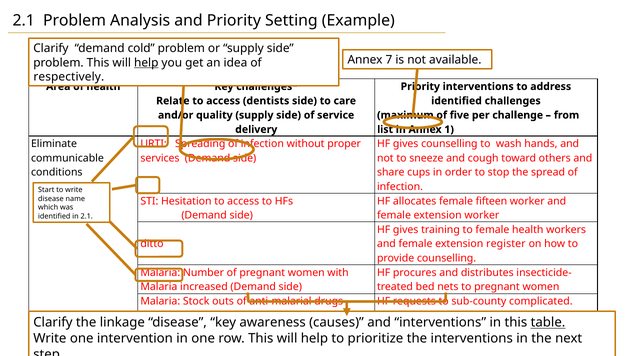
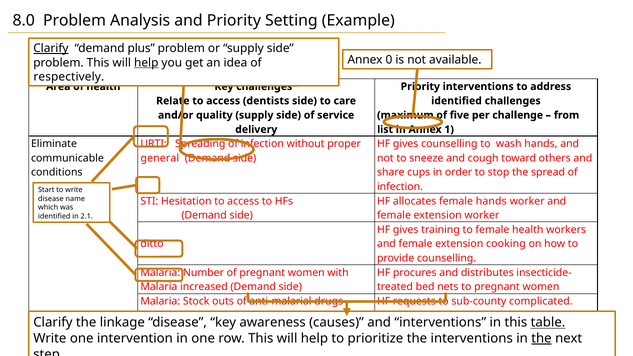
2.1 at (24, 20): 2.1 -> 8.0
Clarify at (51, 49) underline: none -> present
cold: cold -> plus
7: 7 -> 0
services: services -> general
female fifteen: fifteen -> hands
register: register -> cooking
the at (542, 338) underline: none -> present
